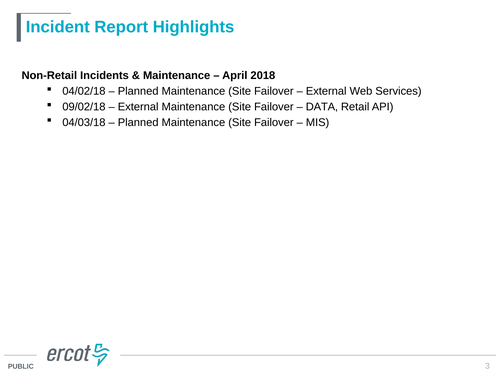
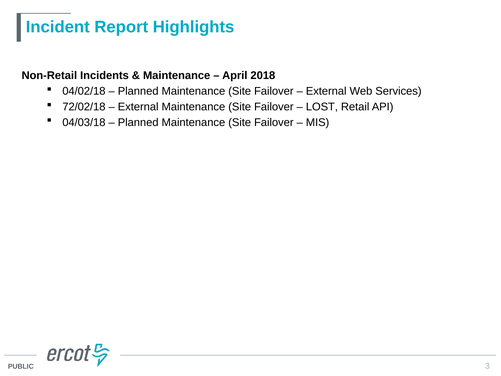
09/02/18: 09/02/18 -> 72/02/18
DATA: DATA -> LOST
